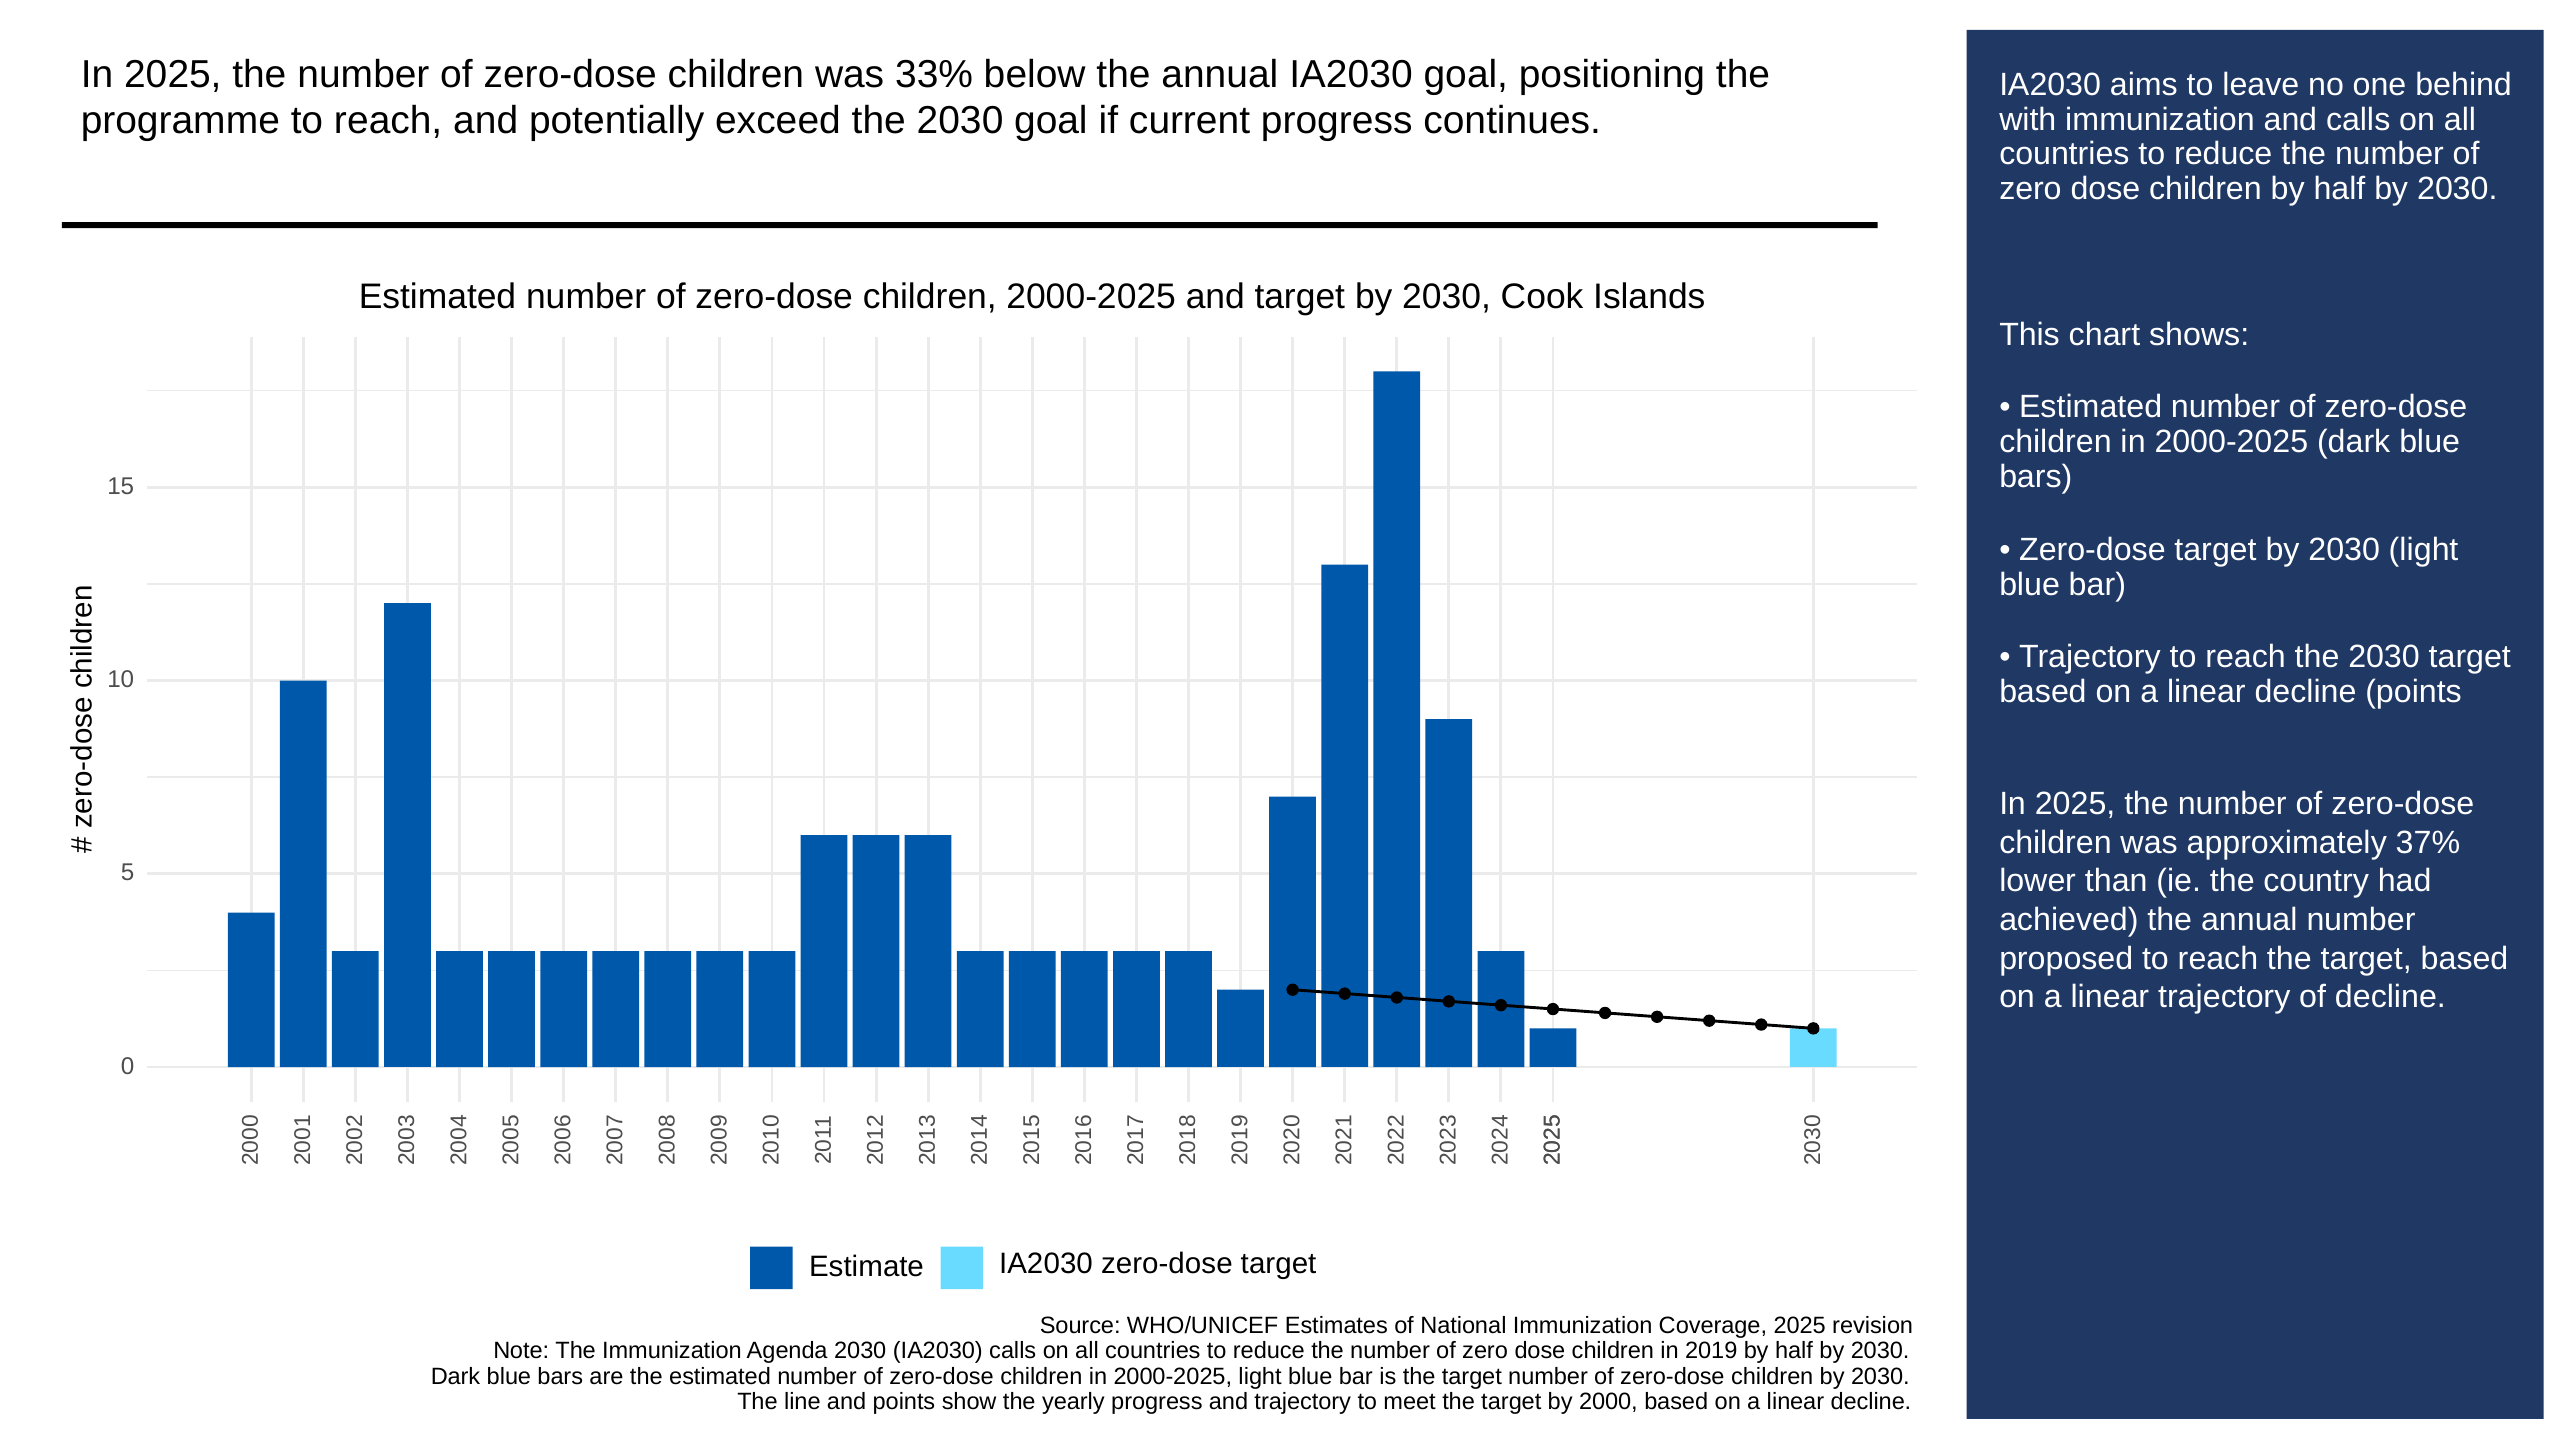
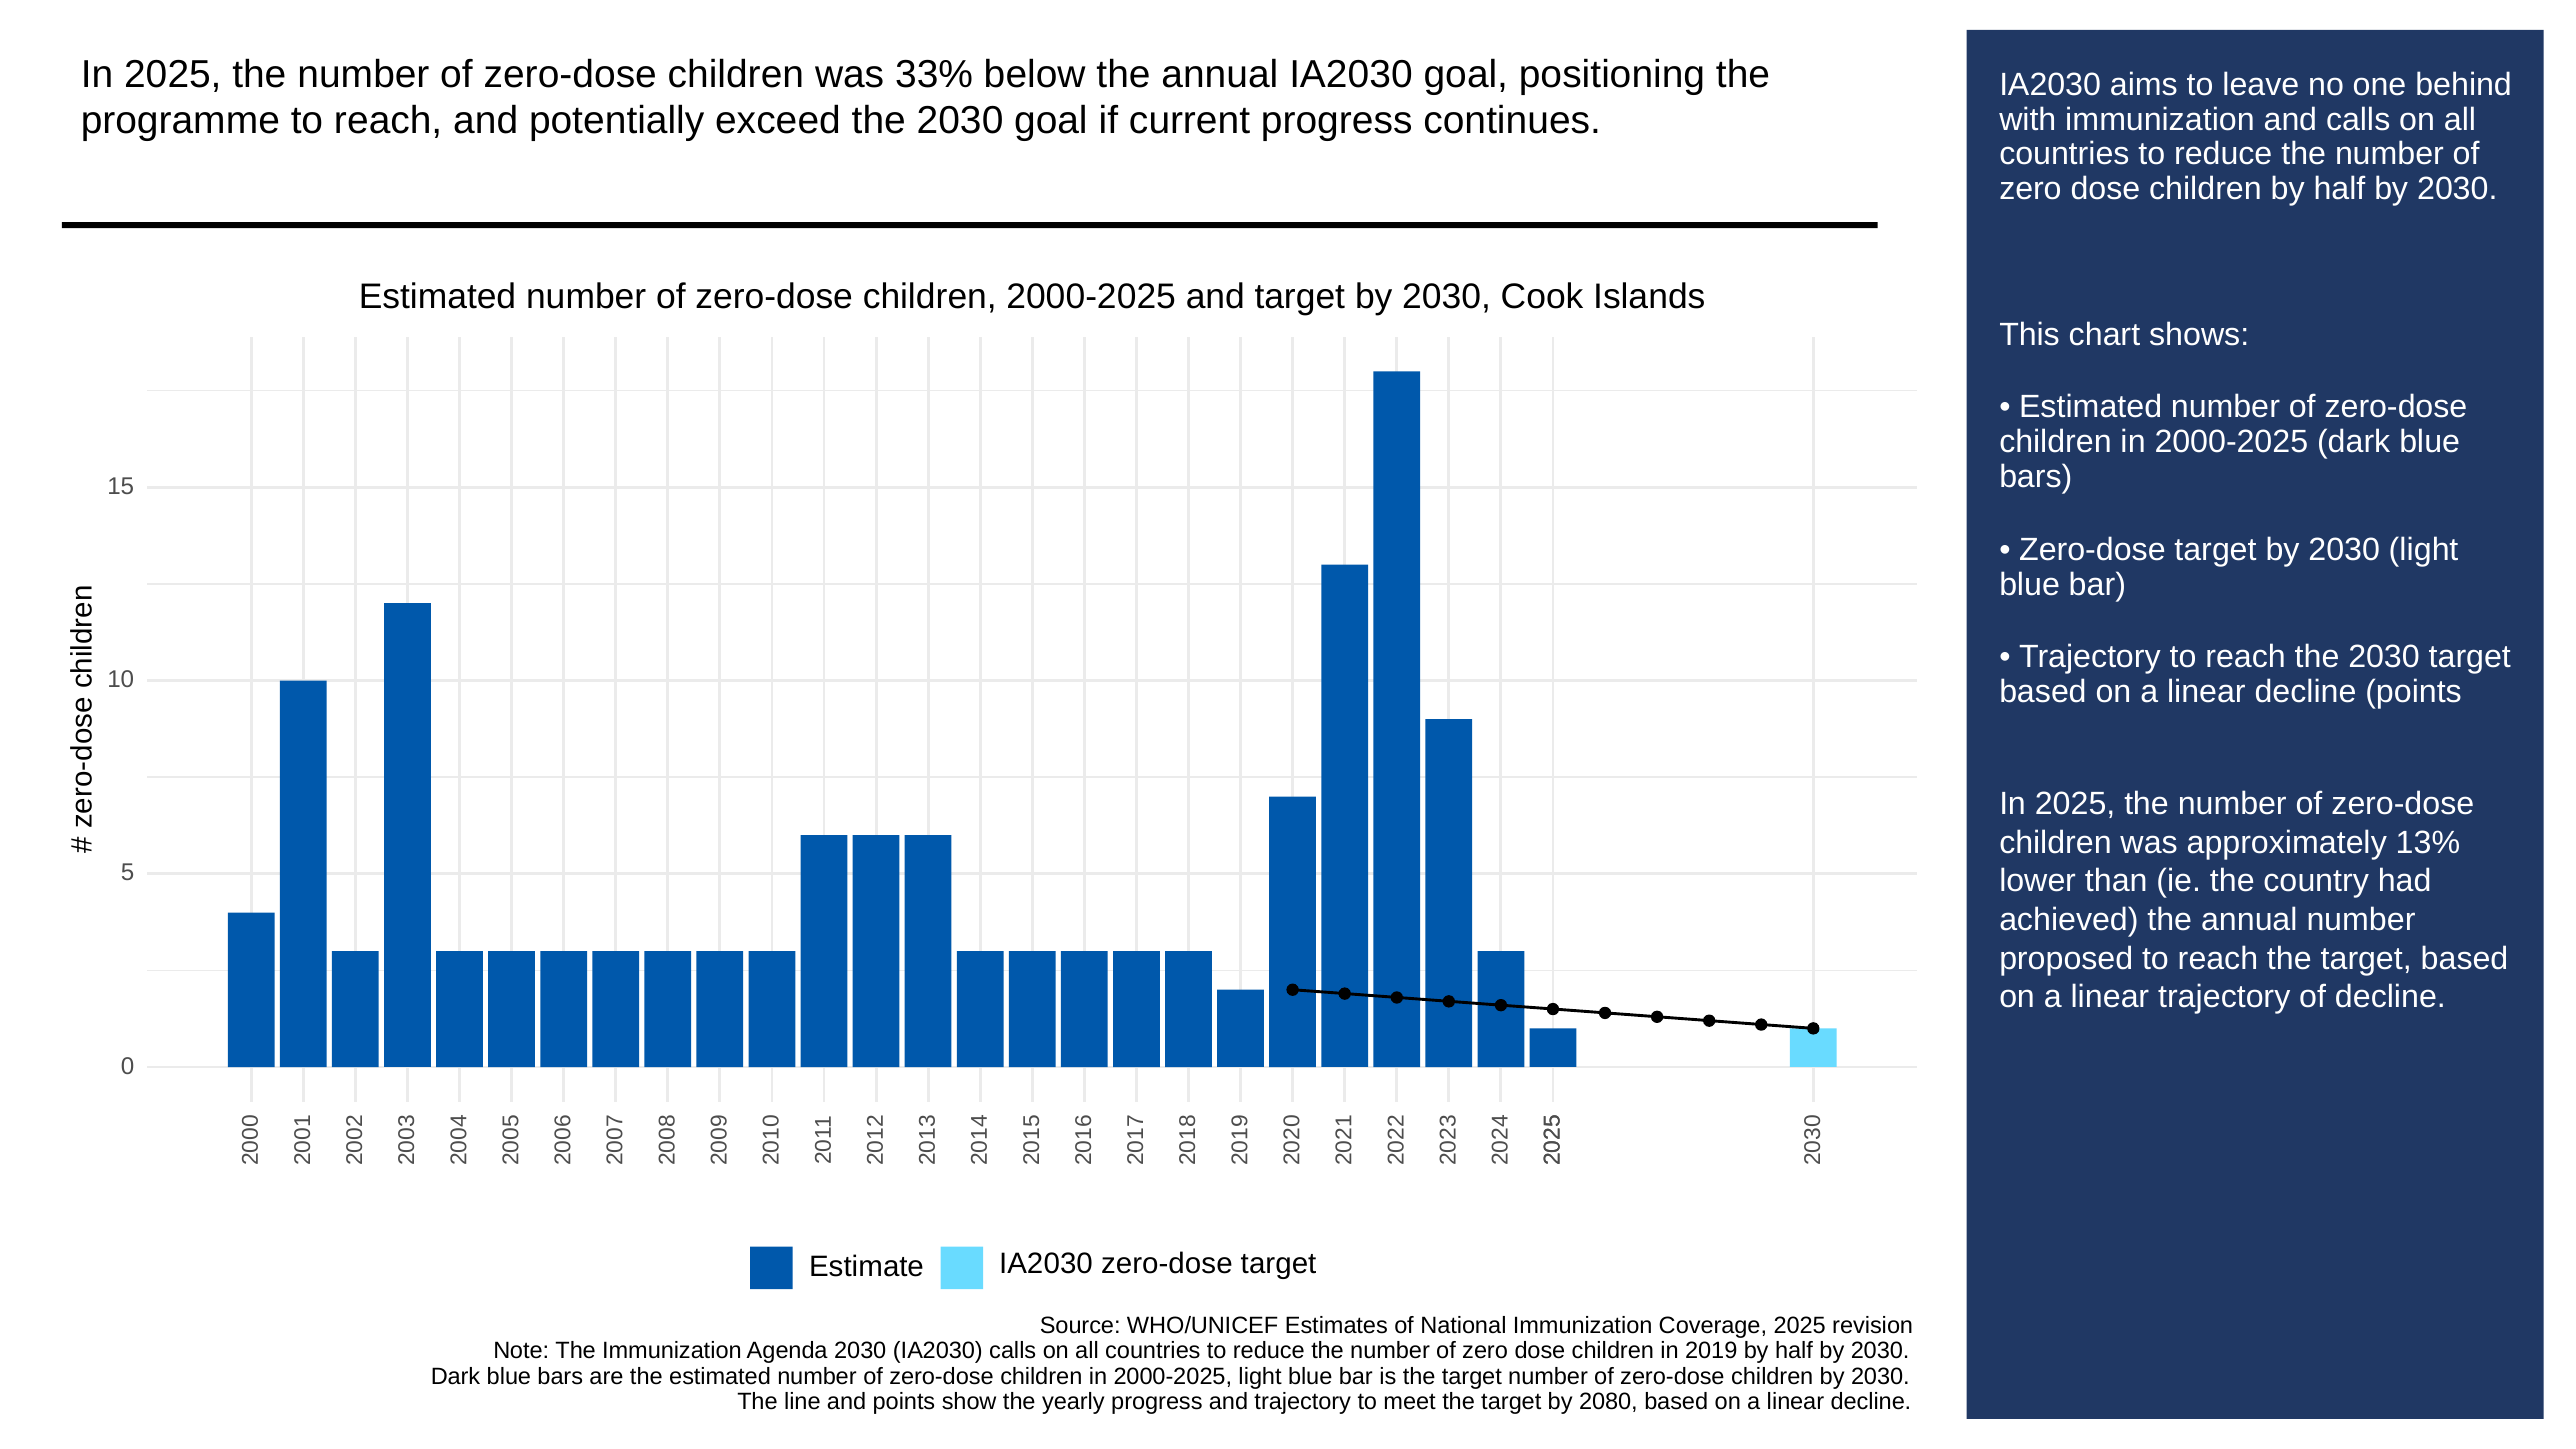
37%: 37% -> 13%
2000: 2000 -> 2080
